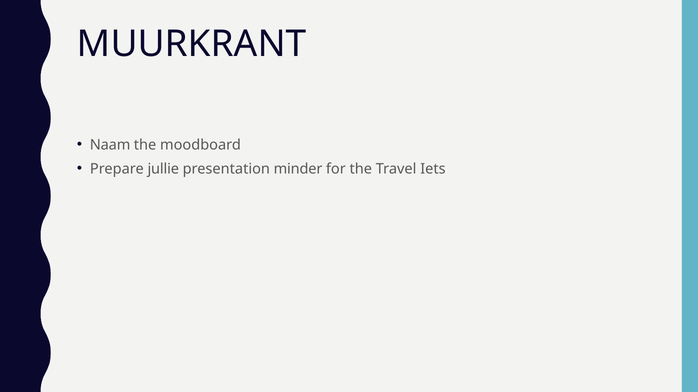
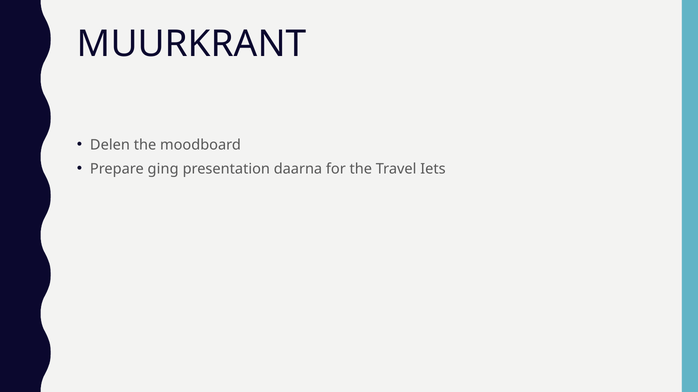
Naam: Naam -> Delen
jullie: jullie -> ging
minder: minder -> daarna
